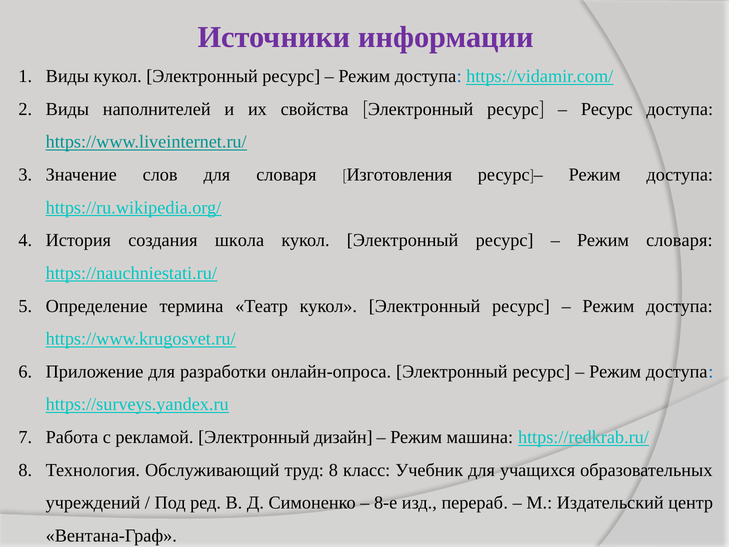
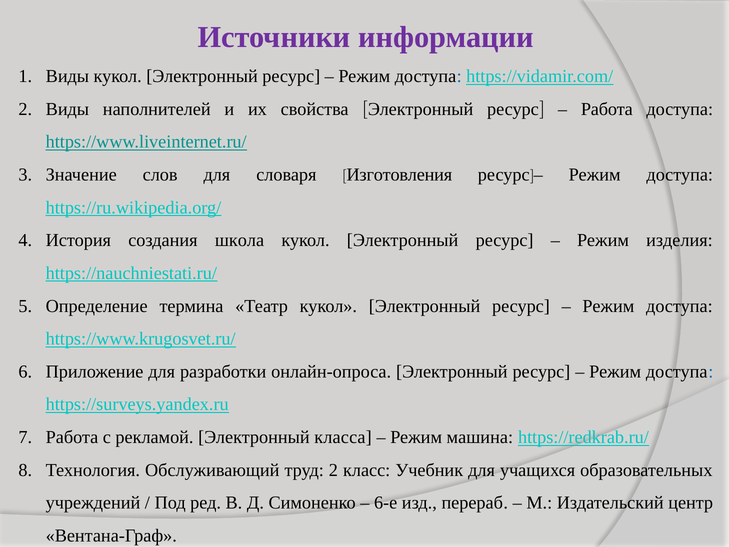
Ресурс at (607, 109): Ресурс -> Работа
Режим словаря: словаря -> изделия
дизайн: дизайн -> класса
труд 8: 8 -> 2
8-е: 8-е -> 6-е
